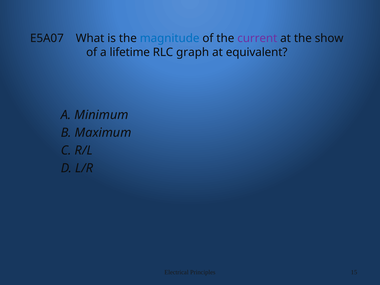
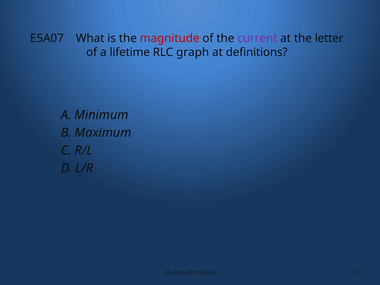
magnitude colour: blue -> red
show: show -> letter
equivalent: equivalent -> definitions
